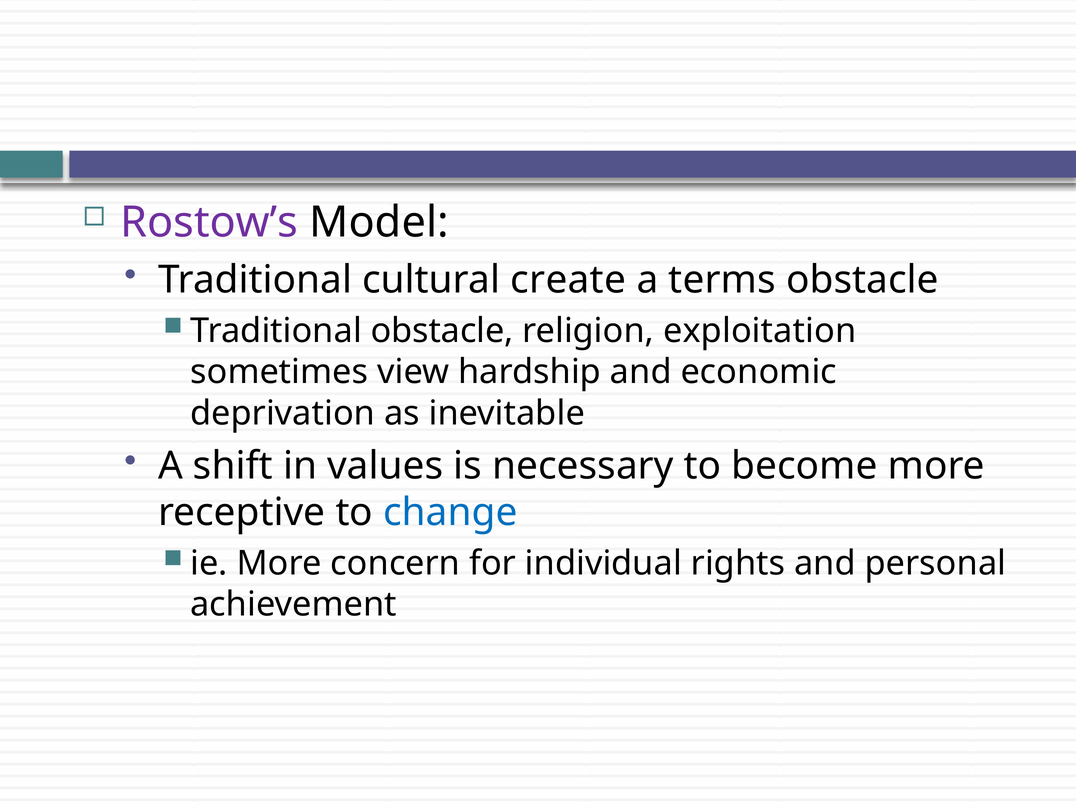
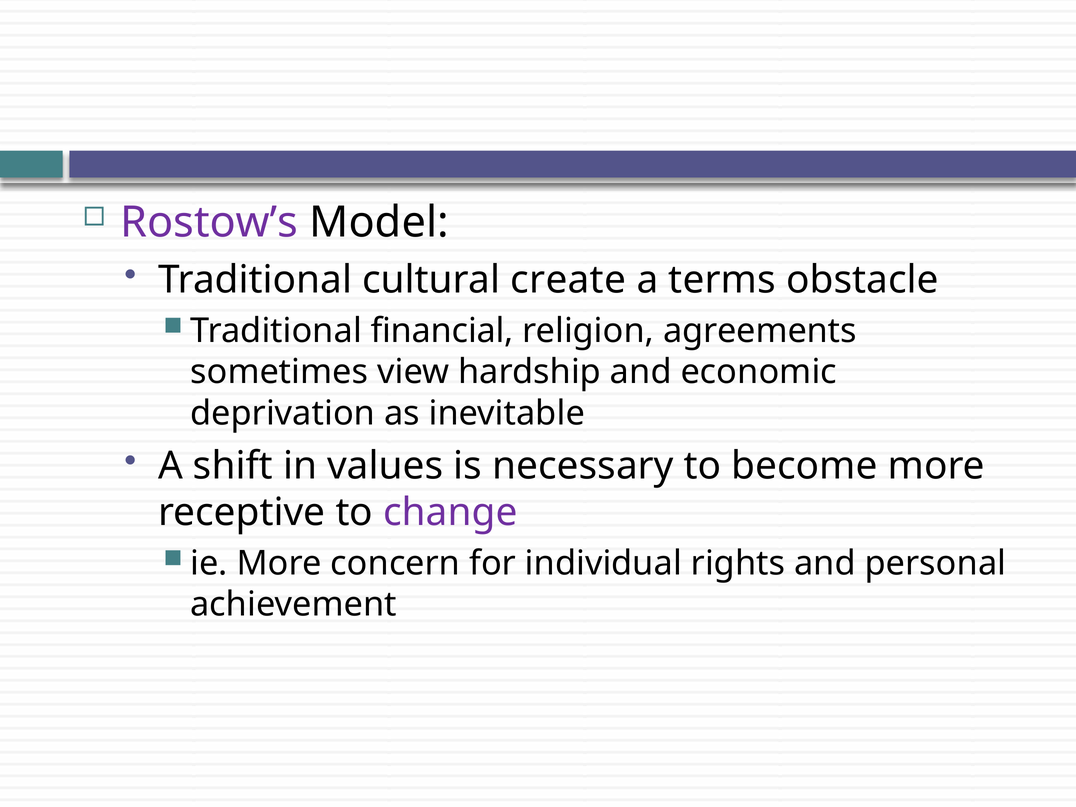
Traditional obstacle: obstacle -> financial
exploitation: exploitation -> agreements
change colour: blue -> purple
